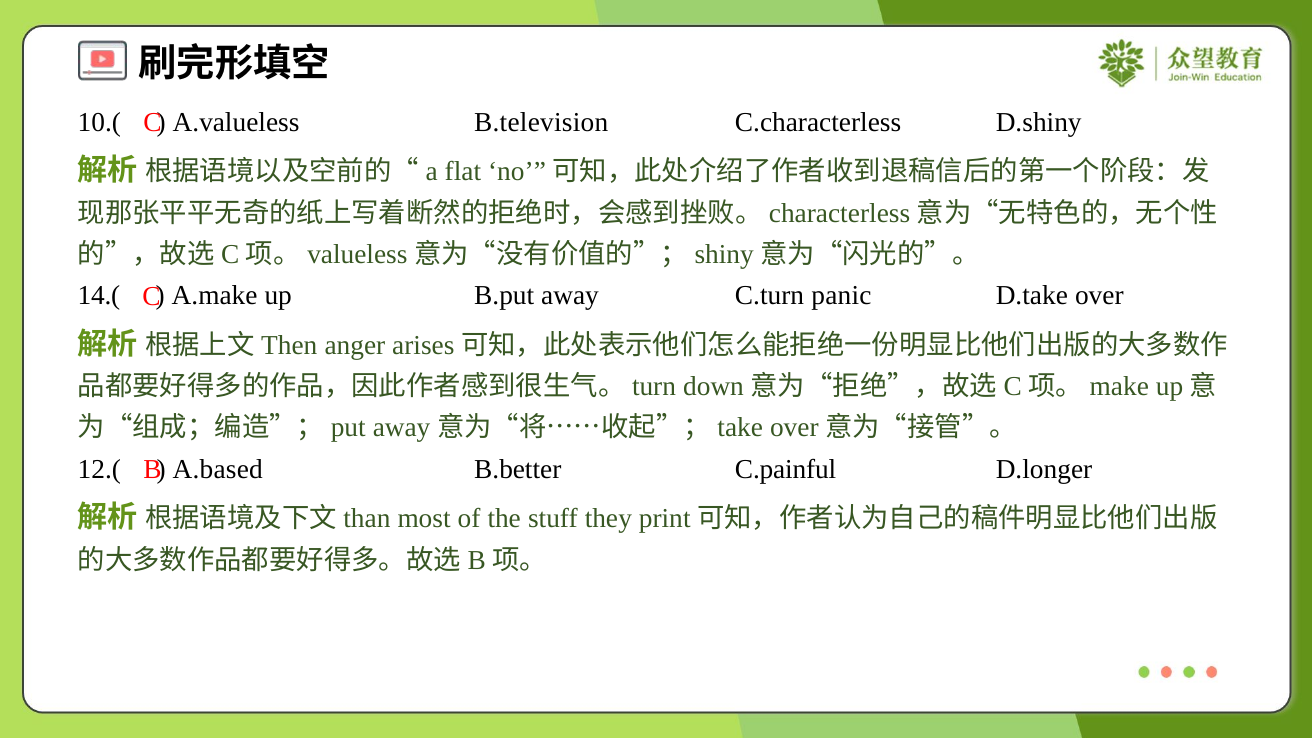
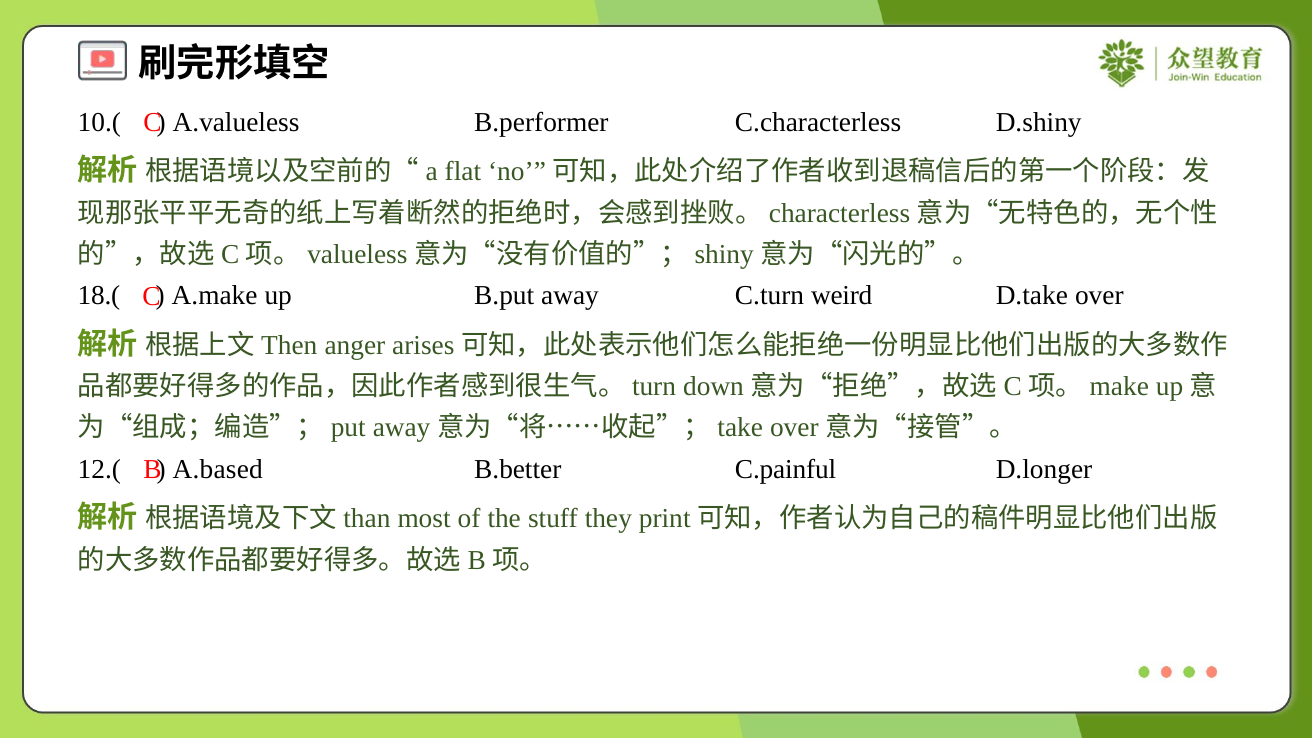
B.television: B.television -> B.performer
14.(: 14.( -> 18.(
panic: panic -> weird
